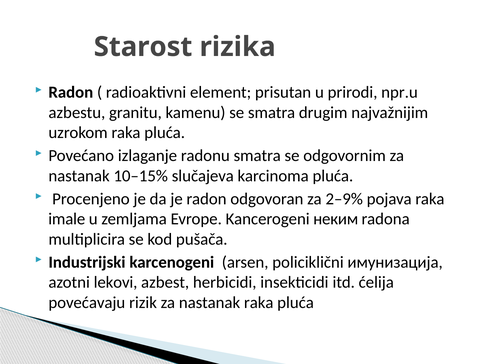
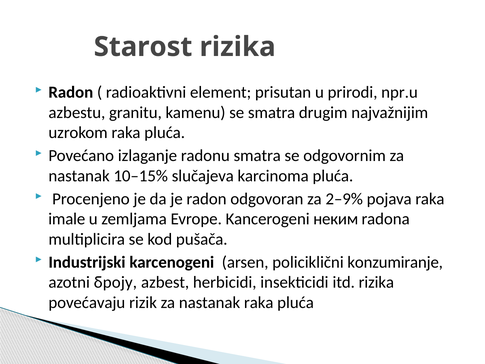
имунизација: имунизација -> konzumiranje
lekovi: lekovi -> броју
itd ćelija: ćelija -> rizika
